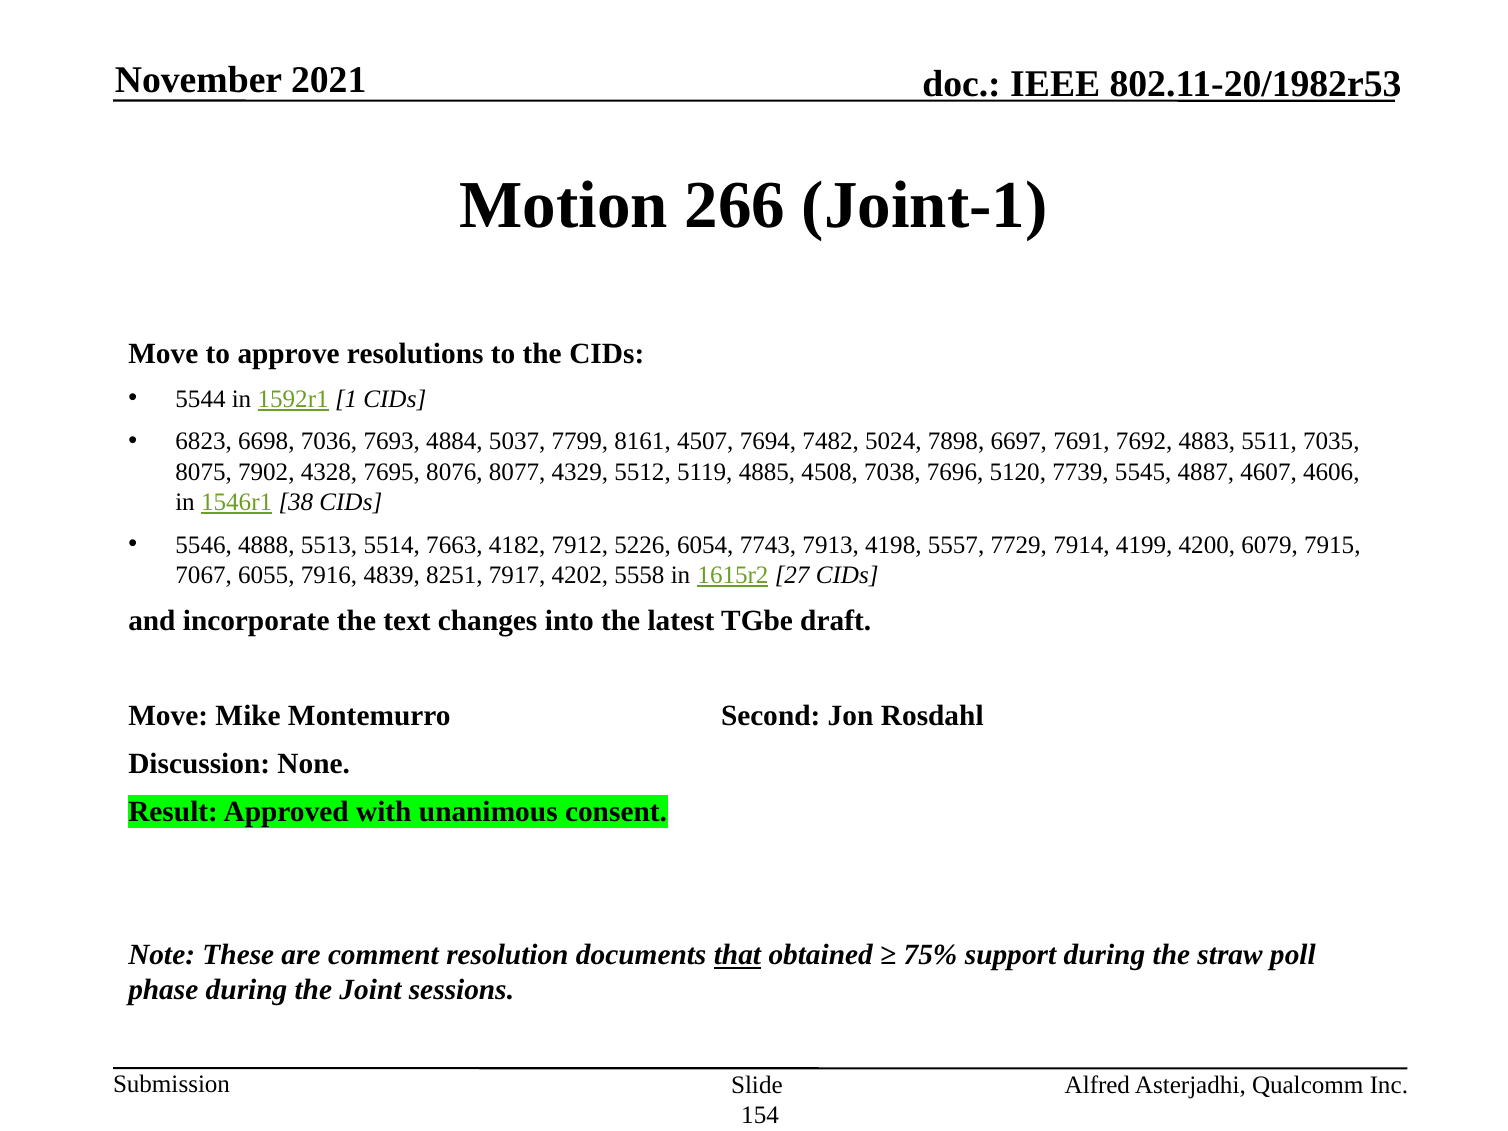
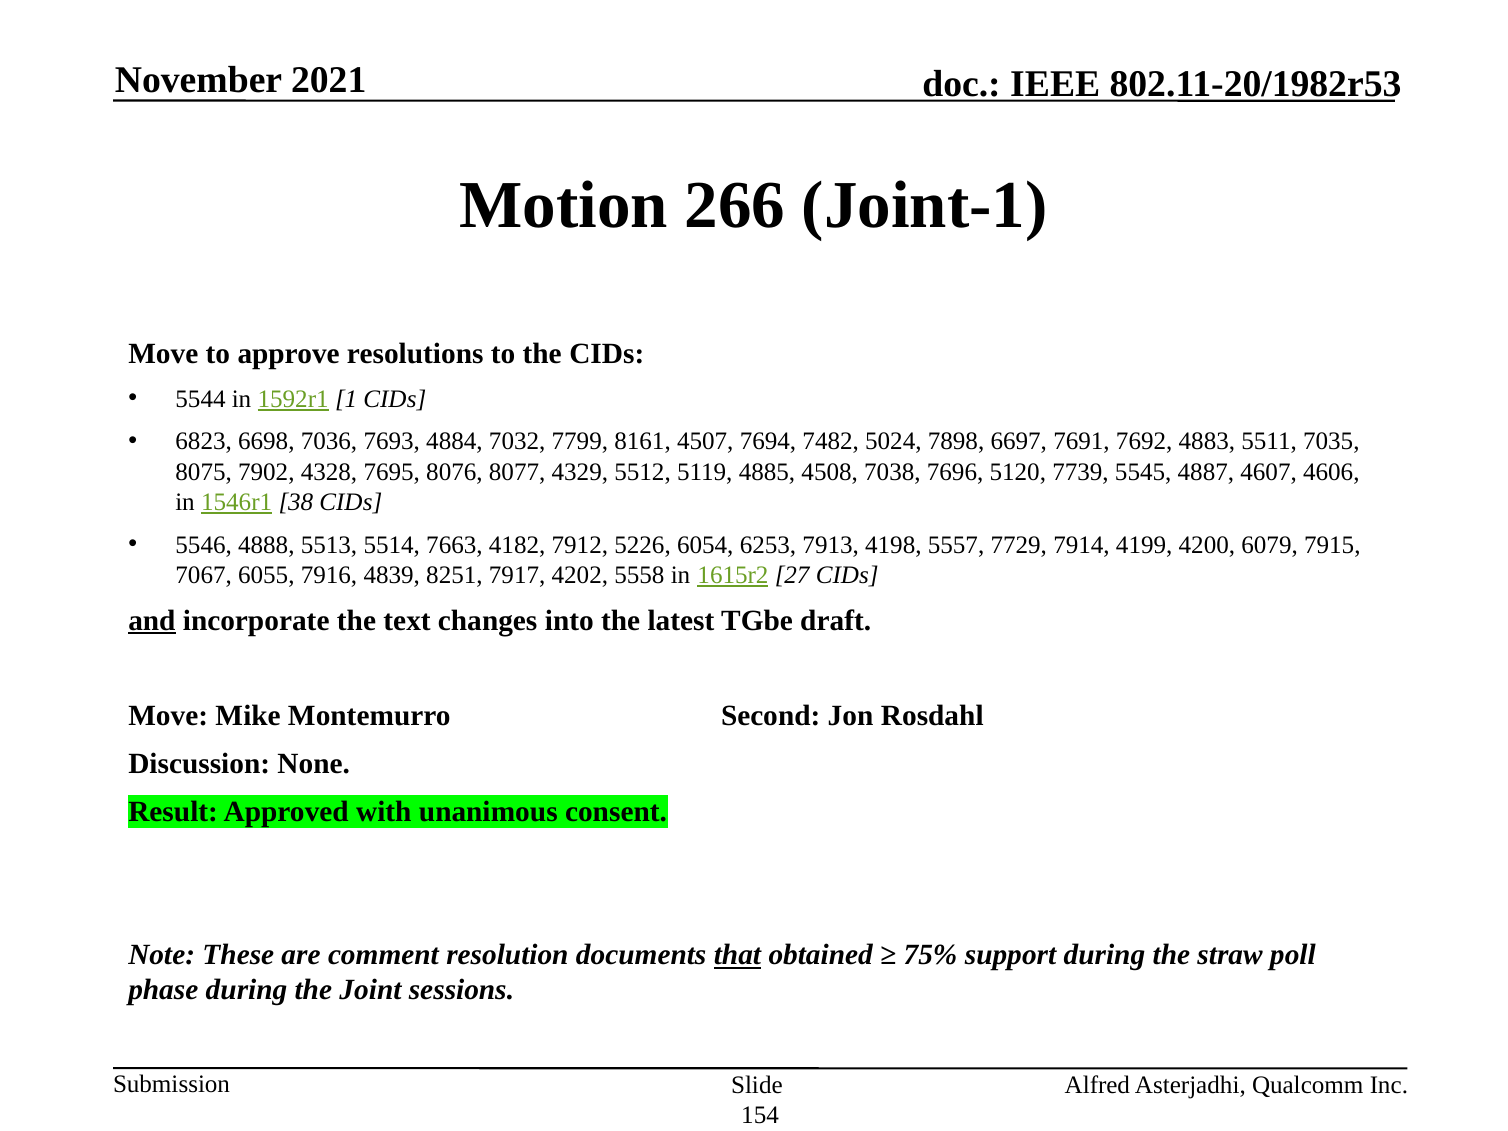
5037: 5037 -> 7032
7743: 7743 -> 6253
and underline: none -> present
